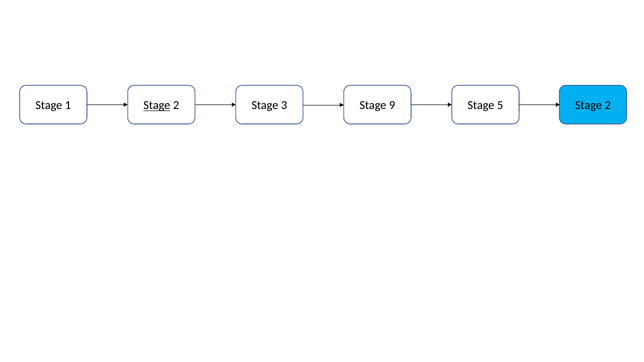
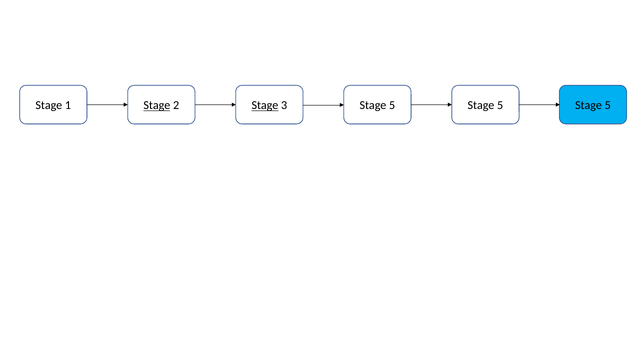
Stage at (265, 106) underline: none -> present
3 Stage 9: 9 -> 5
2 at (608, 106): 2 -> 5
